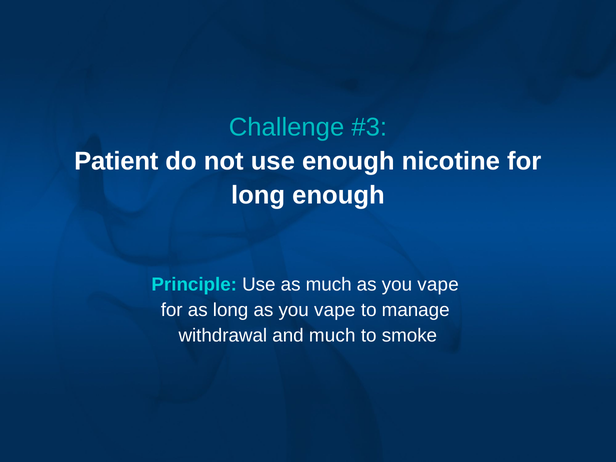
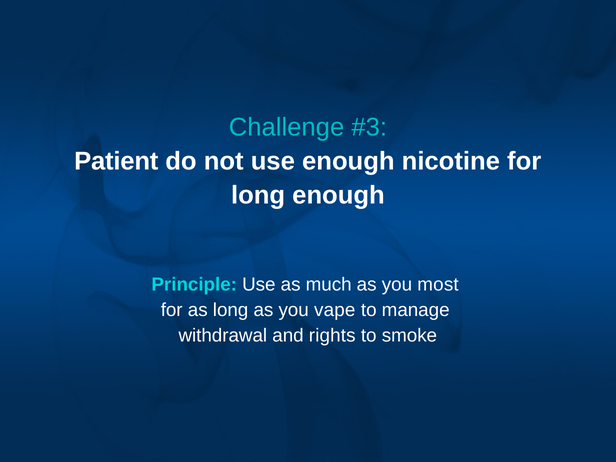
much as you vape: vape -> most
and much: much -> rights
